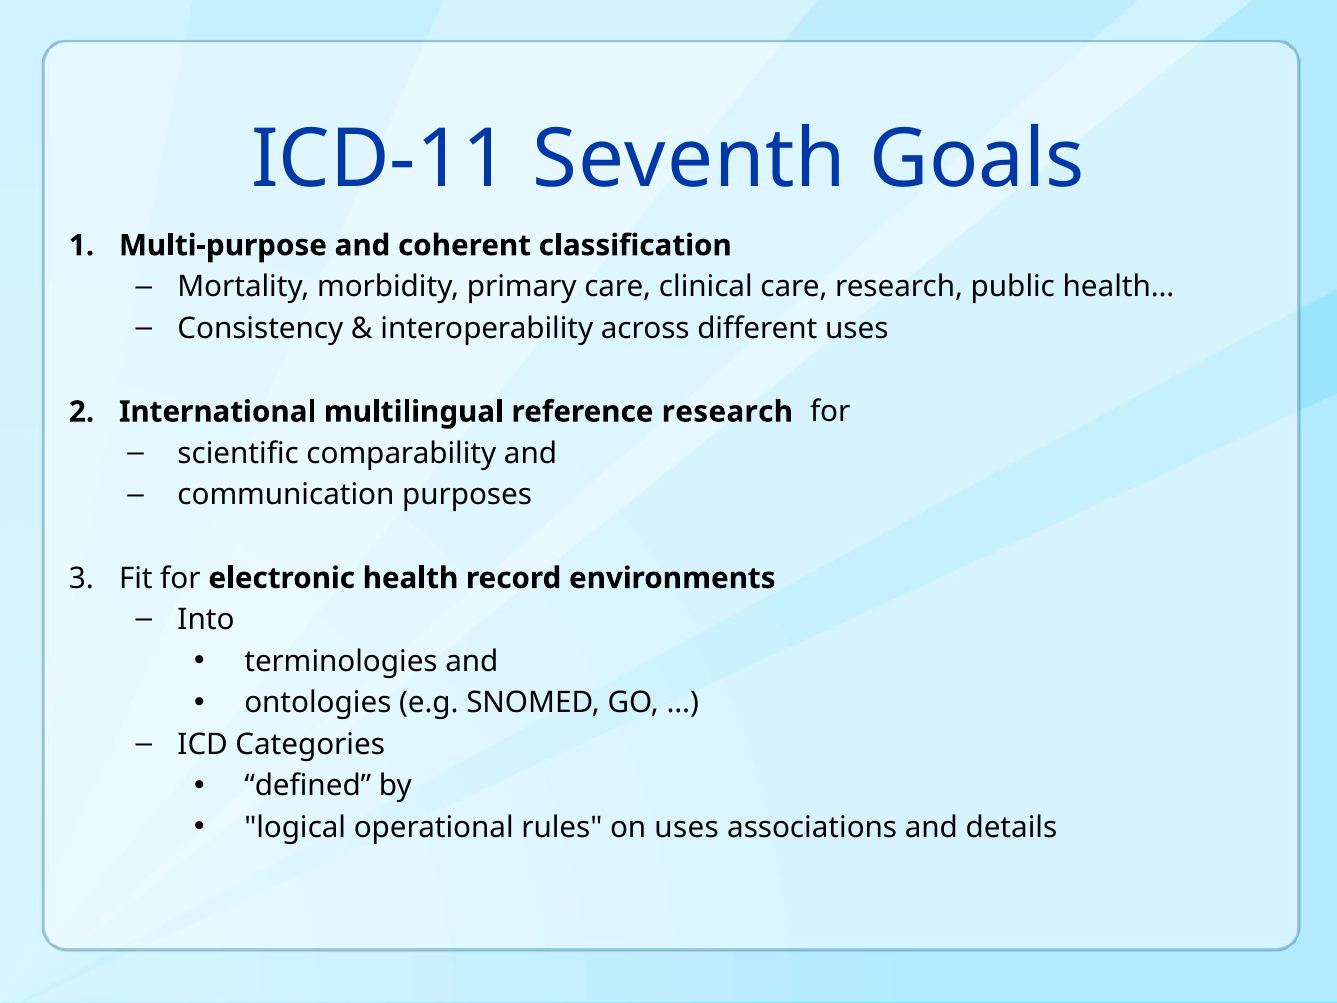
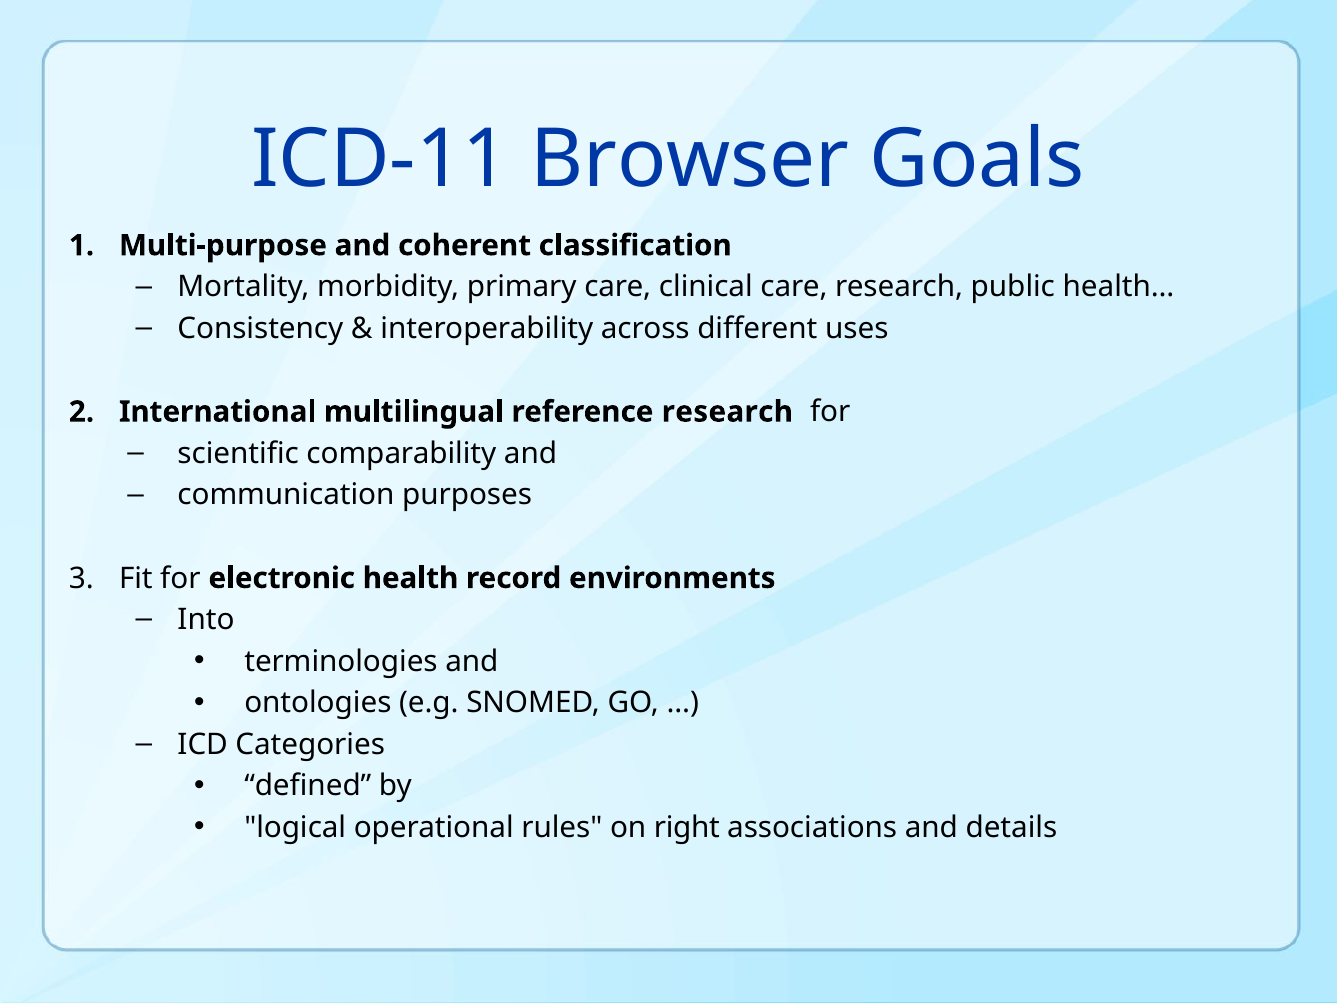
Seventh: Seventh -> Browser
on uses: uses -> right
